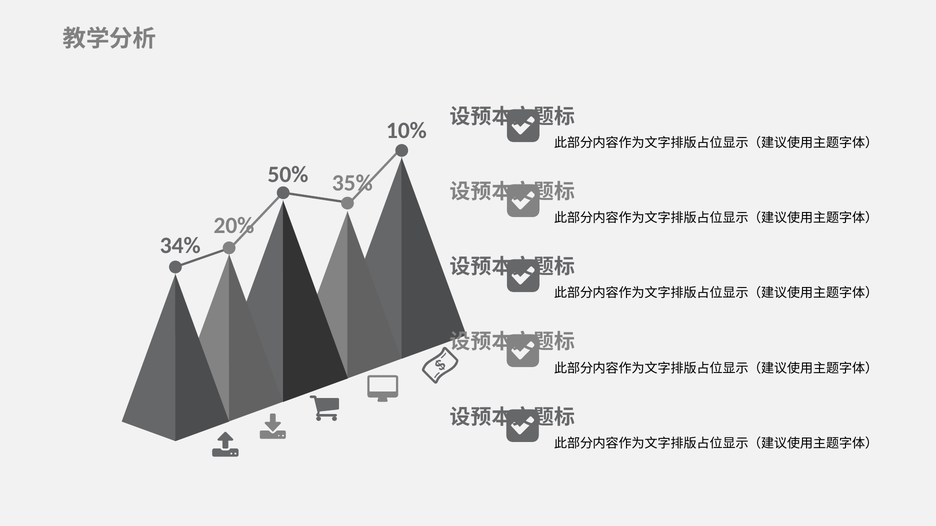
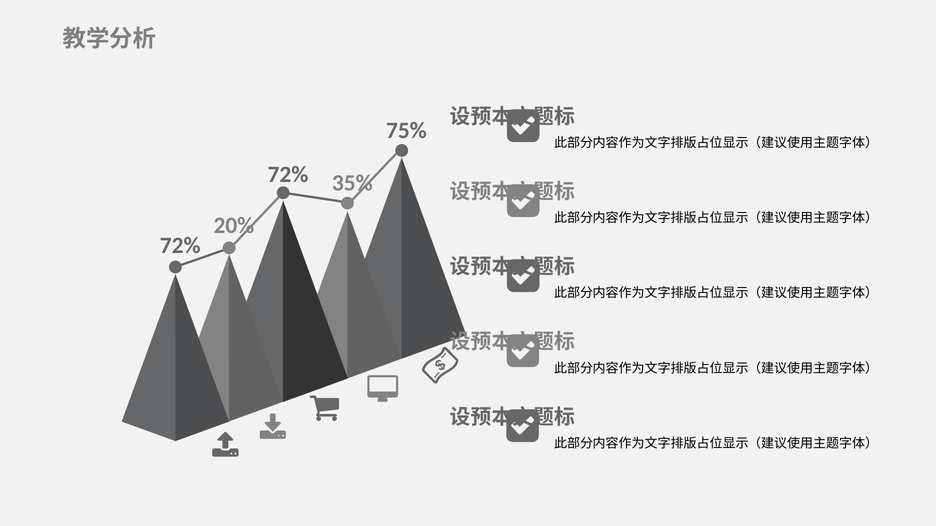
10%: 10% -> 75%
50% at (288, 175): 50% -> 72%
34% at (180, 246): 34% -> 72%
